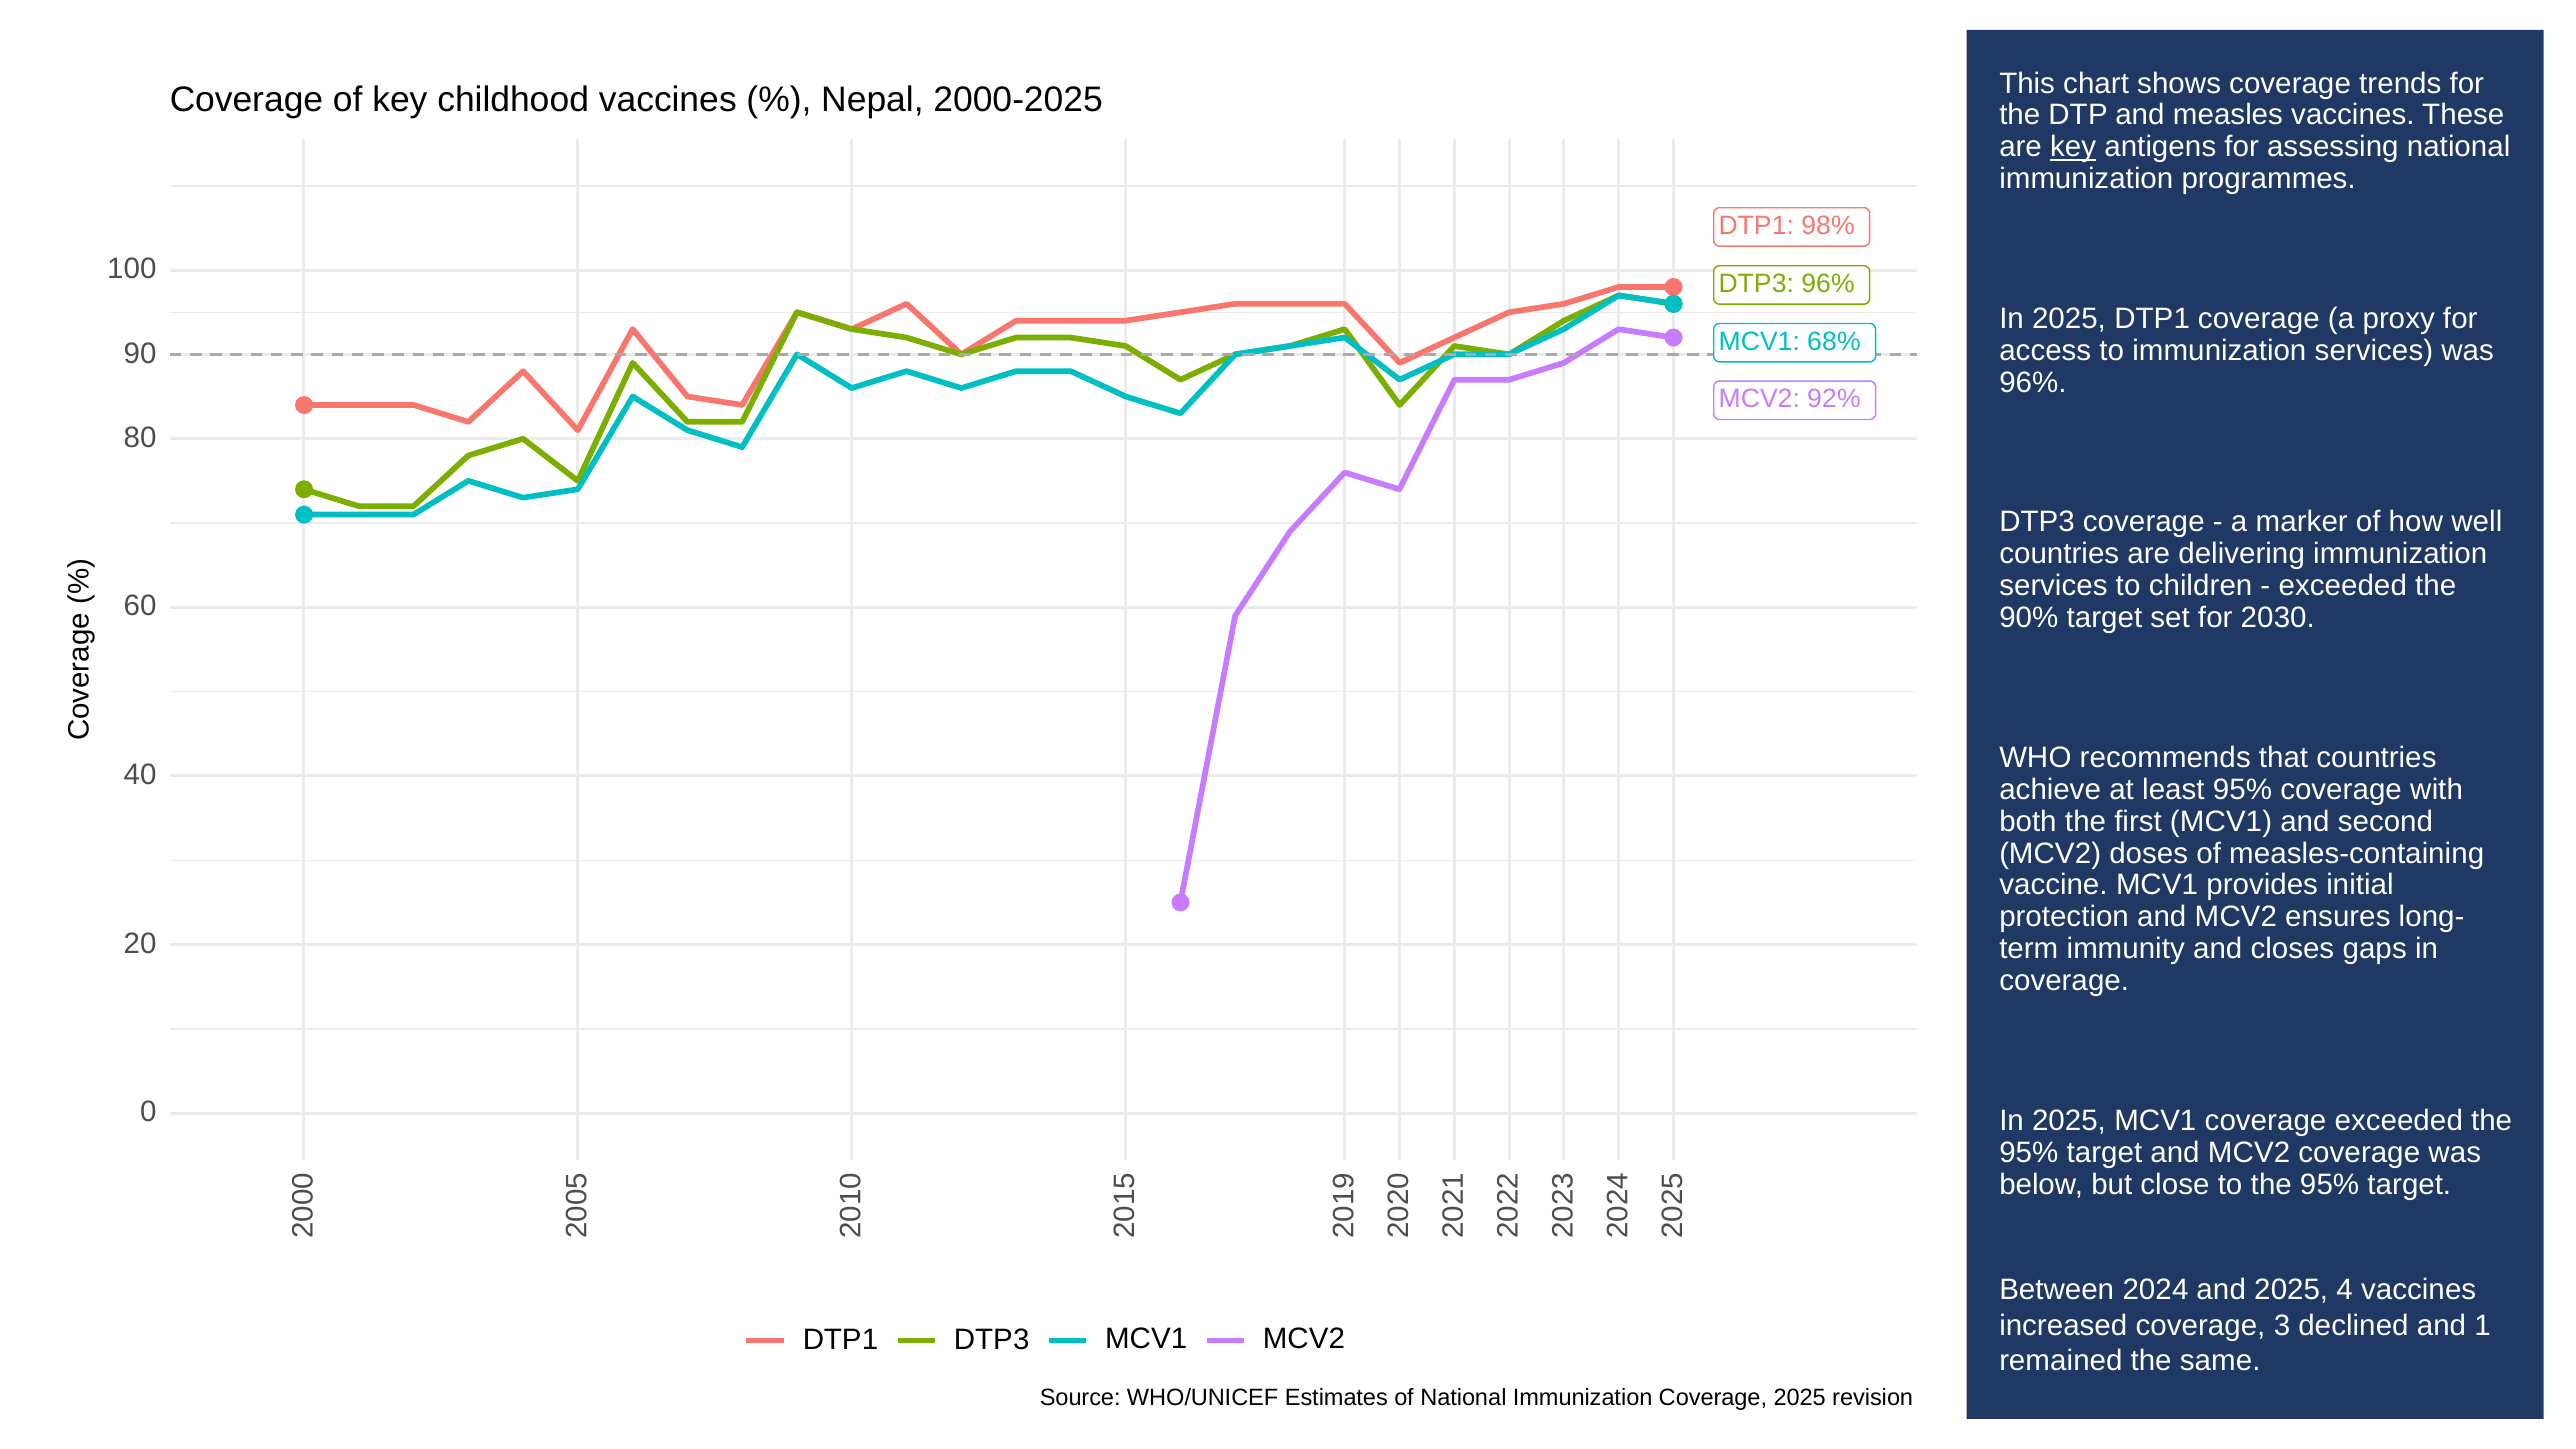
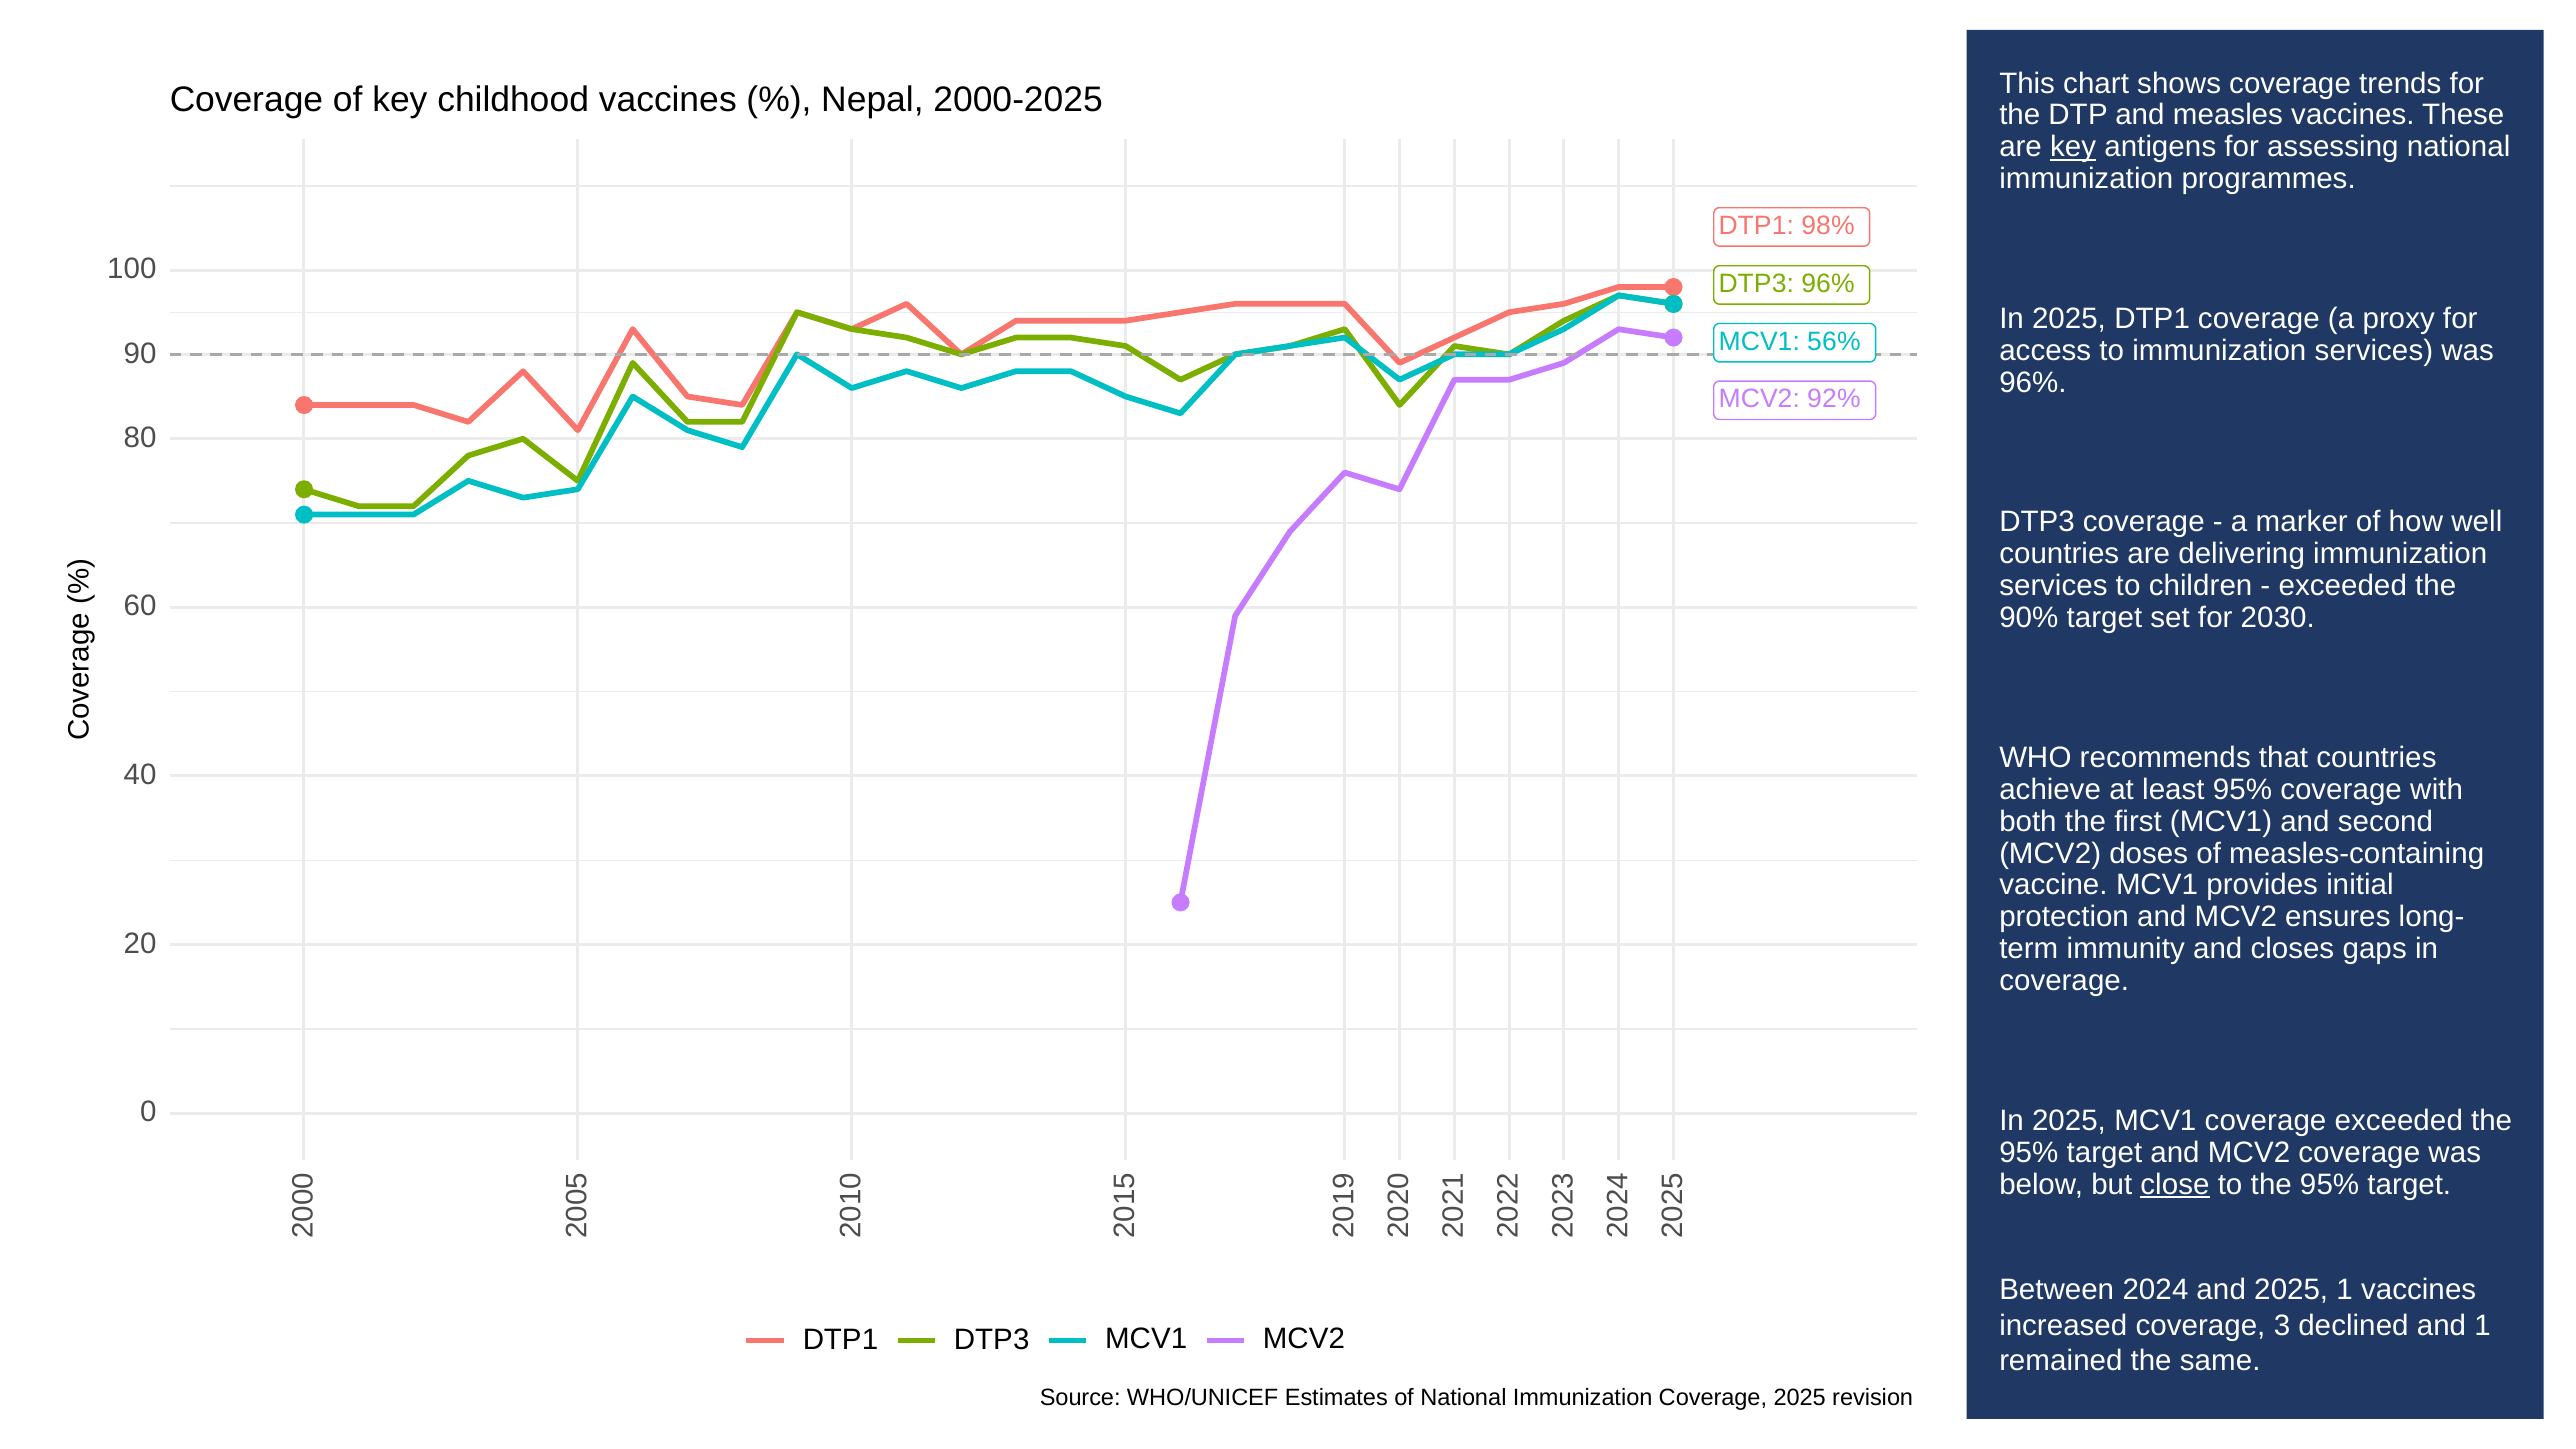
68%: 68% -> 56%
close underline: none -> present
2025 4: 4 -> 1
